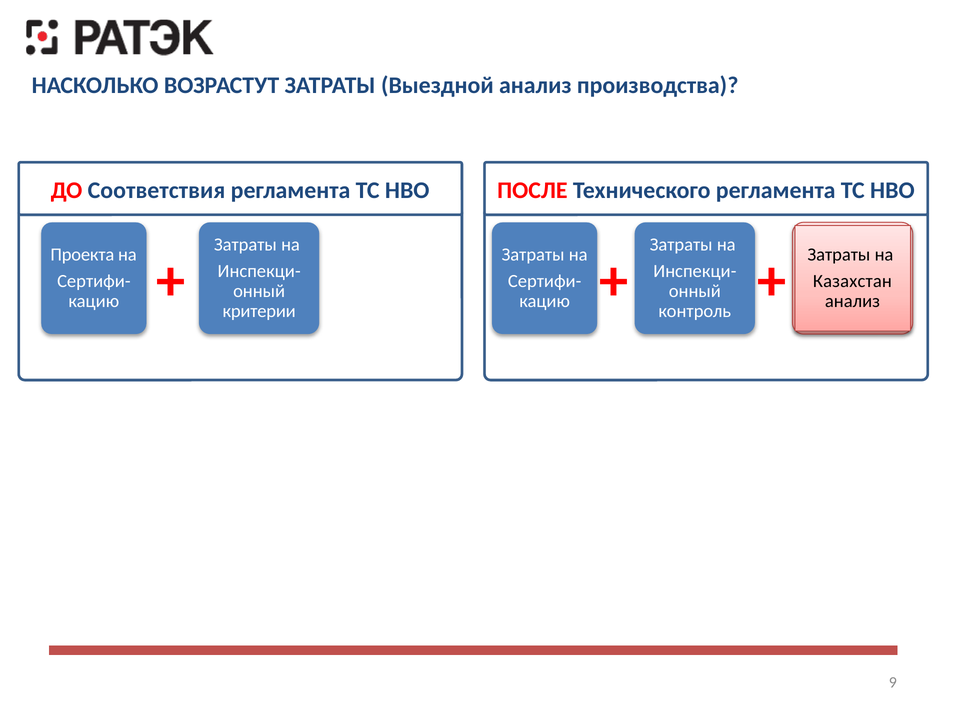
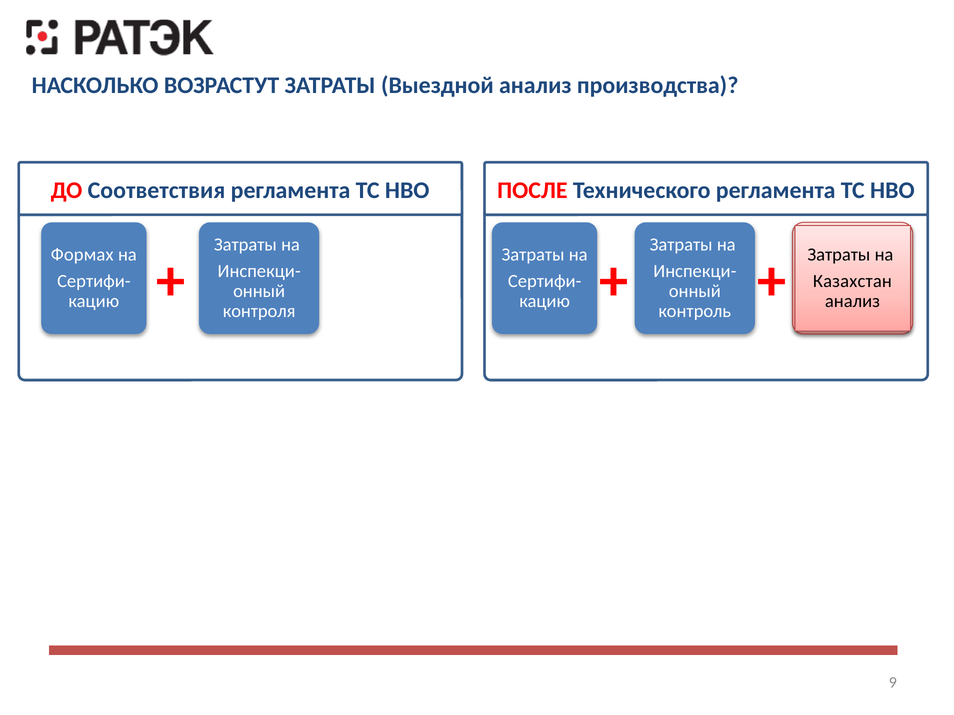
Проекта: Проекта -> Формах
критерии: критерии -> контроля
